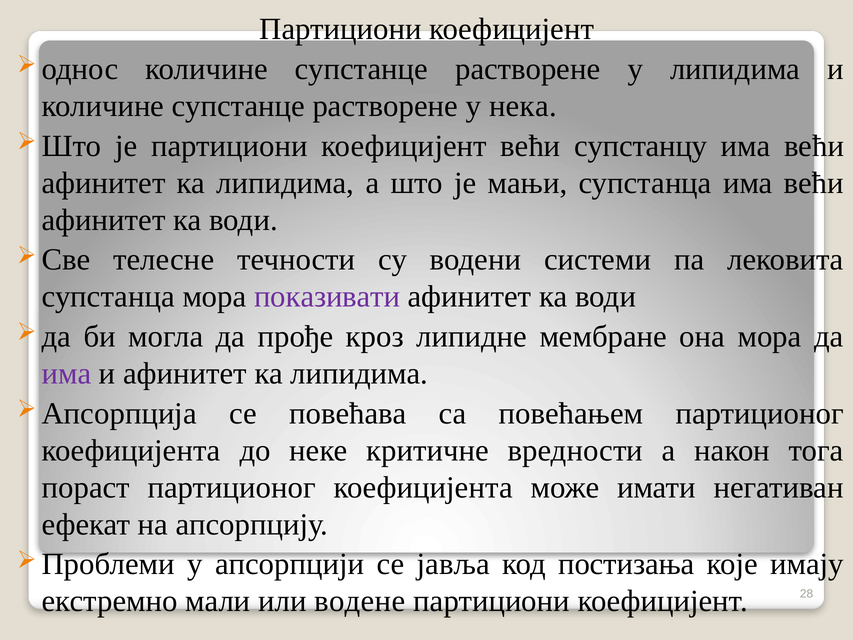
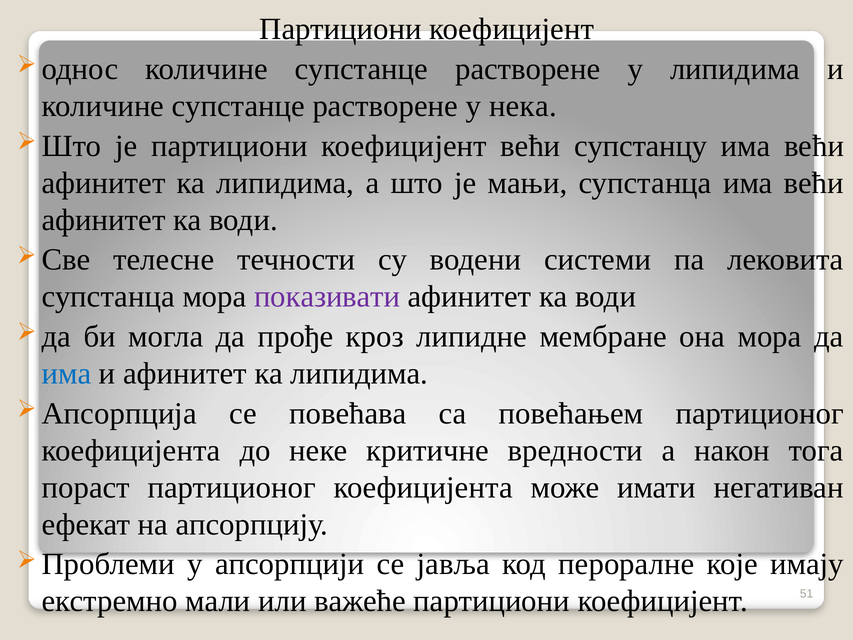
има at (67, 373) colour: purple -> blue
постизања: постизања -> пероралне
водене: водене -> важеће
28: 28 -> 51
